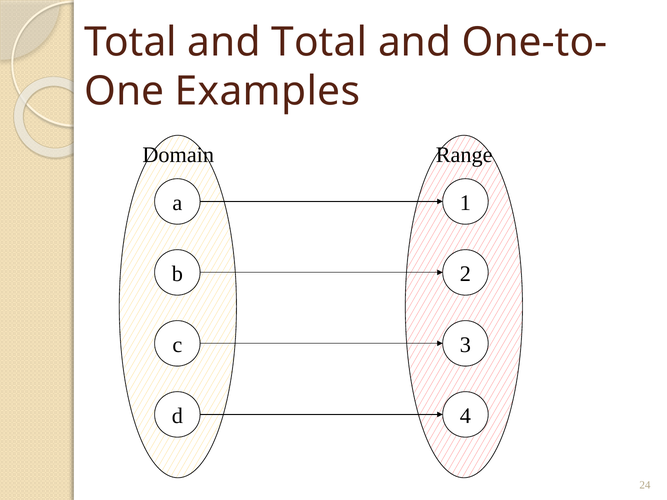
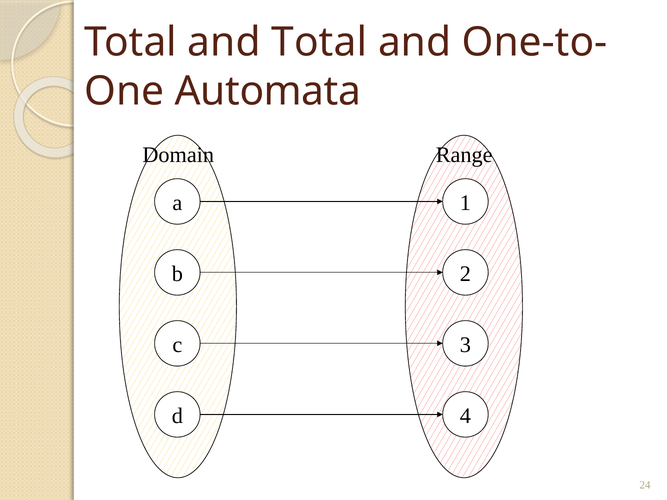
Examples: Examples -> Automata
